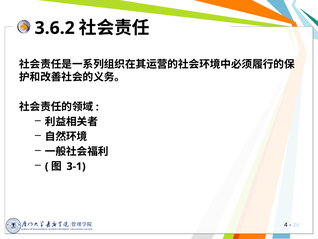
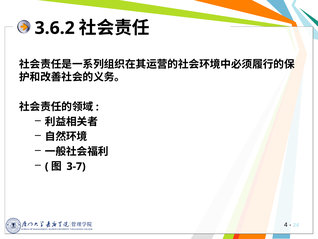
3-1: 3-1 -> 3-7
